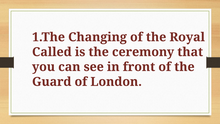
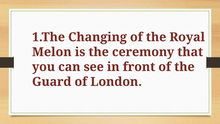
Called: Called -> Melon
